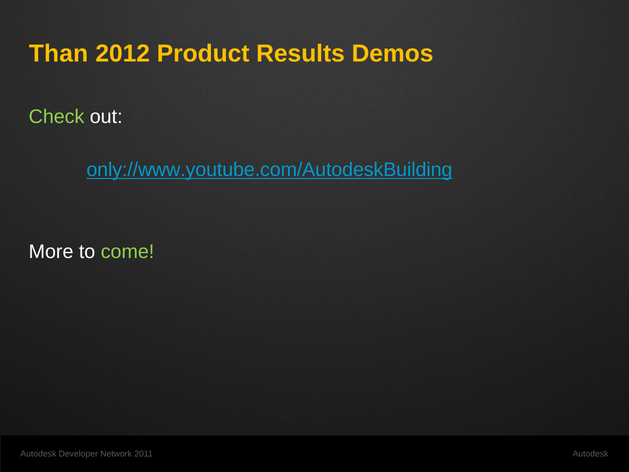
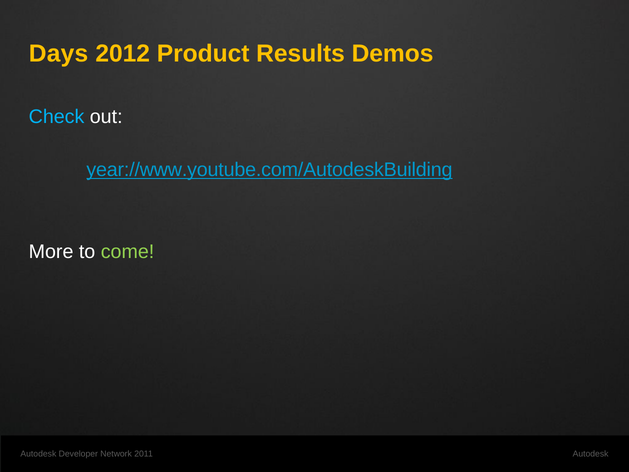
Than: Than -> Days
Check colour: light green -> light blue
only://www.youtube.com/AutodeskBuilding: only://www.youtube.com/AutodeskBuilding -> year://www.youtube.com/AutodeskBuilding
